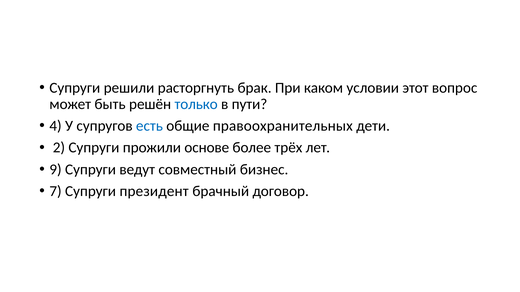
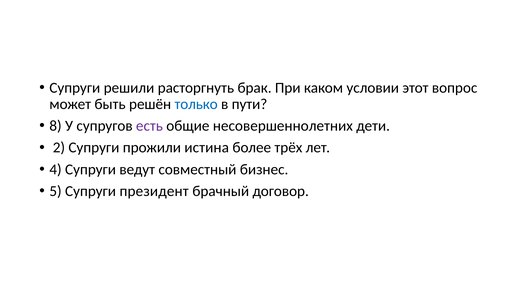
4: 4 -> 8
есть colour: blue -> purple
правоохранительных: правоохранительных -> несовершеннолетних
основе: основе -> истина
9: 9 -> 4
7: 7 -> 5
